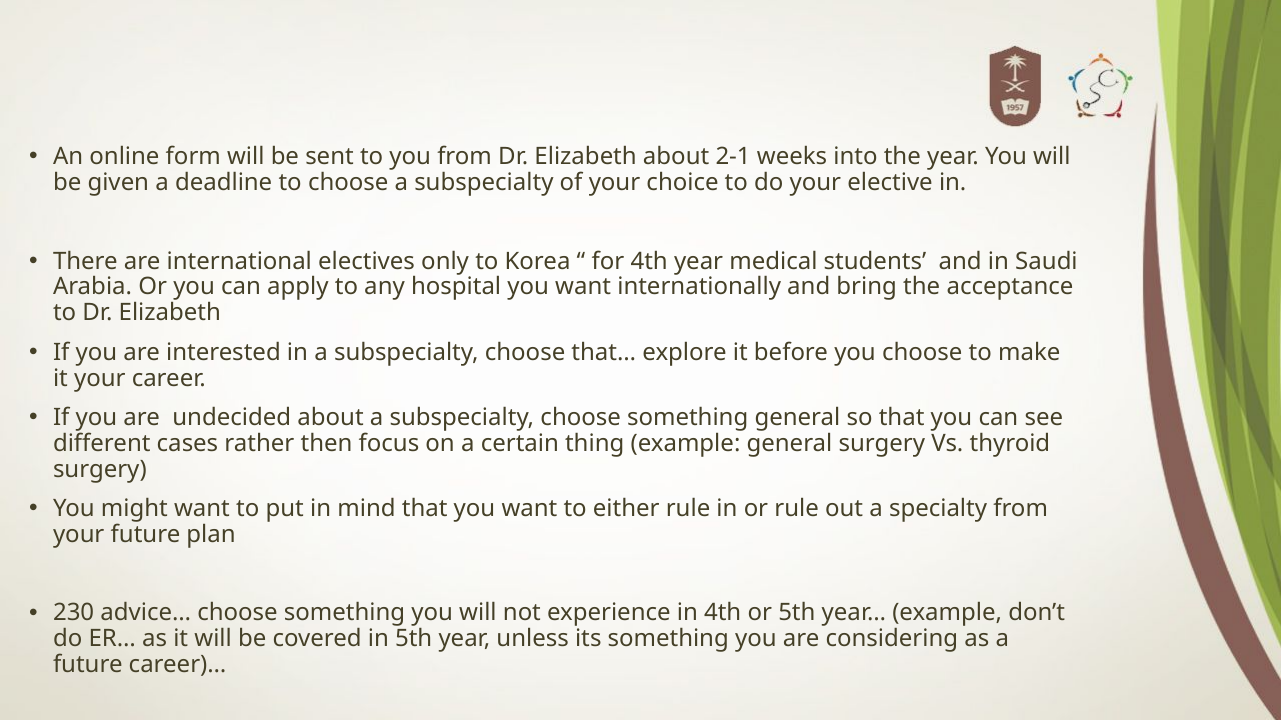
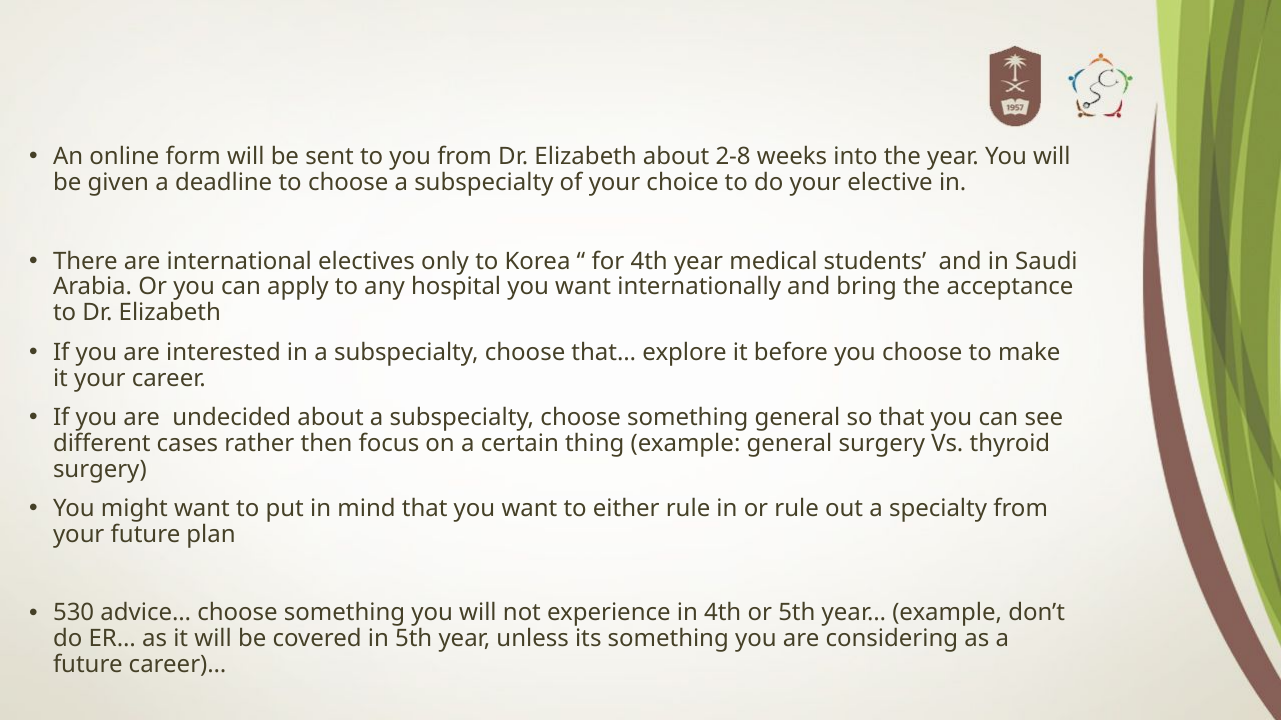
2-1: 2-1 -> 2-8
230: 230 -> 530
